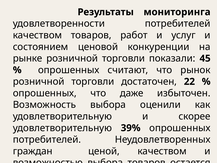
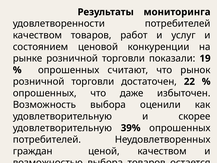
45: 45 -> 19
